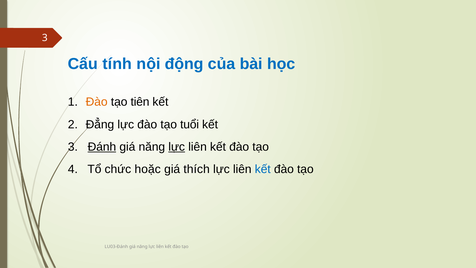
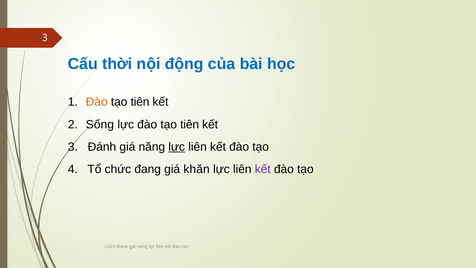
tính: tính -> thời
Đẳng: Đẳng -> Sống
lực đào tạo tuổi: tuổi -> tiên
Đánh underline: present -> none
hoặc: hoặc -> đang
thích: thích -> khăn
kết at (263, 169) colour: blue -> purple
